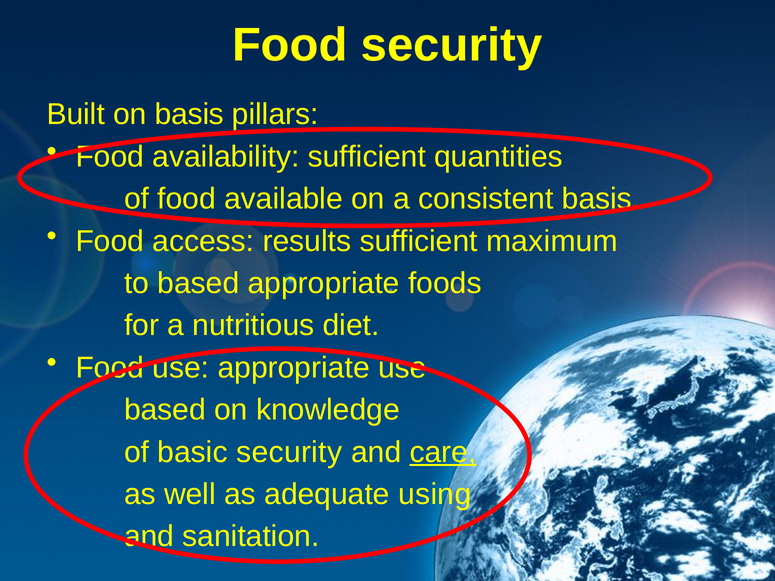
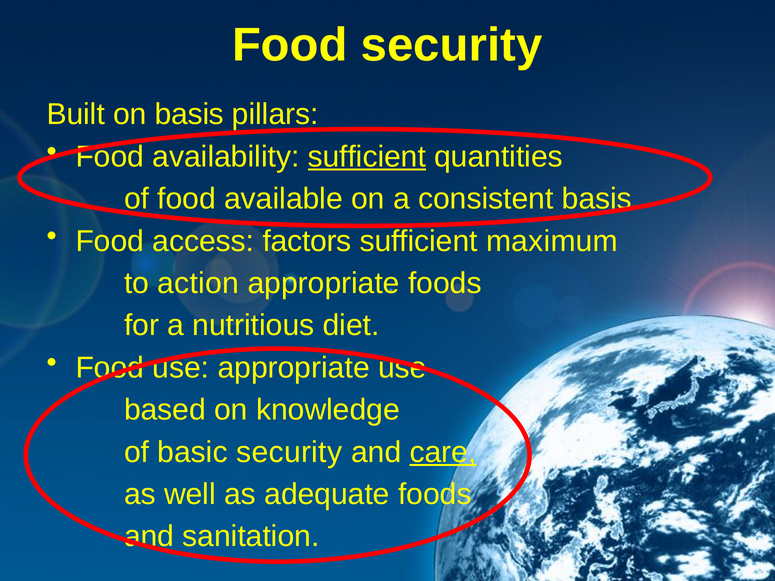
sufficient at (367, 157) underline: none -> present
results: results -> factors
to based: based -> action
adequate using: using -> foods
